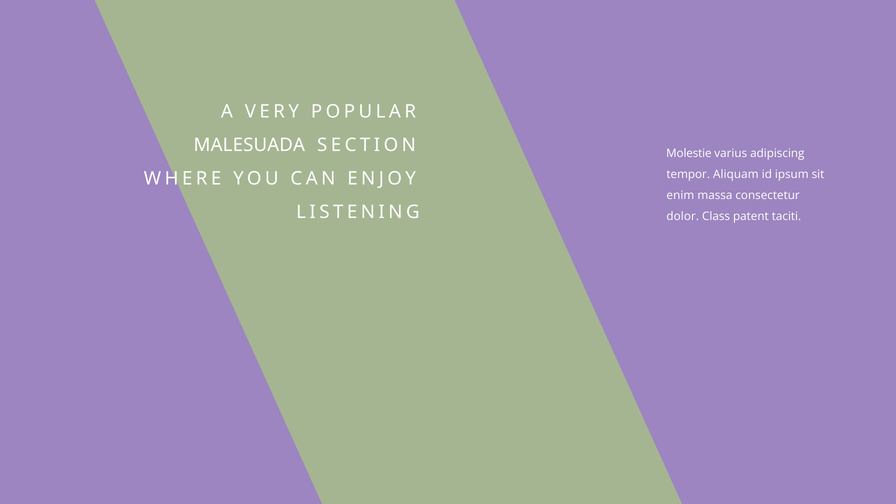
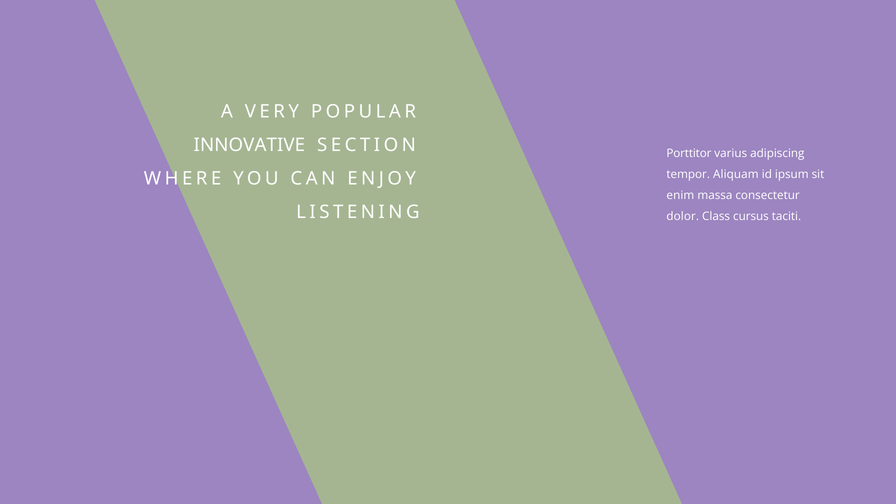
MALESUADA: MALESUADA -> INNOVATIVE
Molestie: Molestie -> Porttitor
patent: patent -> cursus
